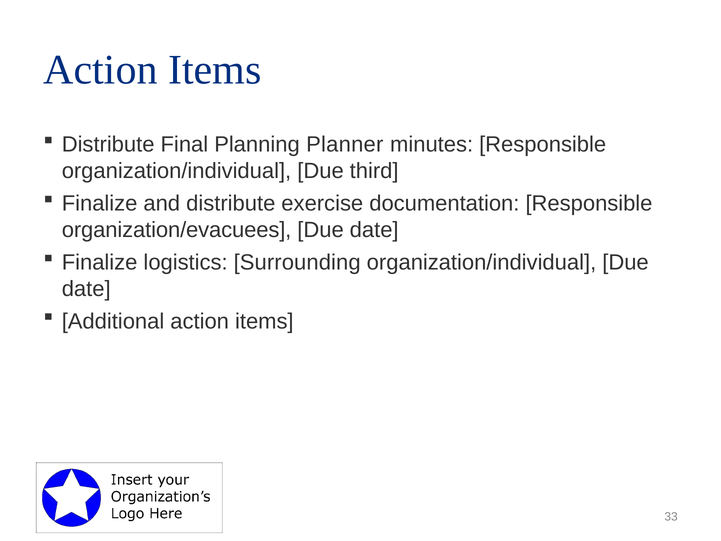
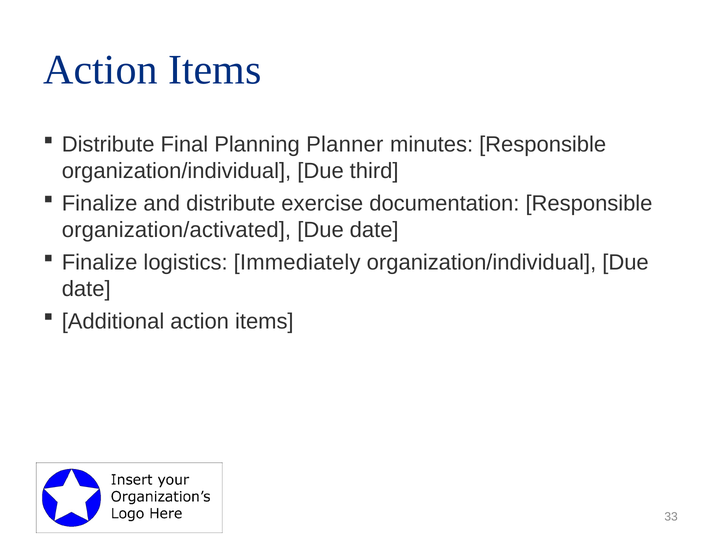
organization/evacuees: organization/evacuees -> organization/activated
Surrounding: Surrounding -> Immediately
